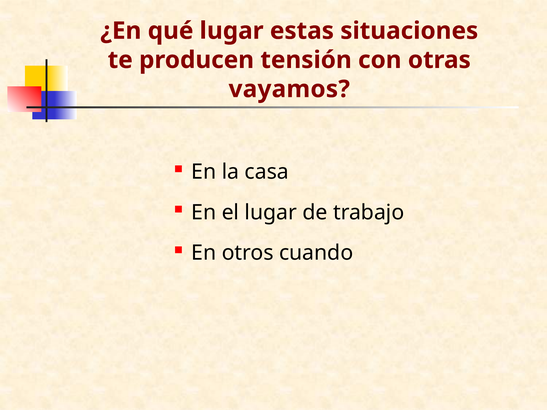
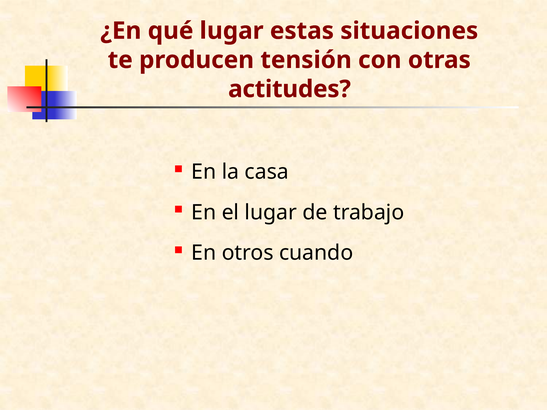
vayamos: vayamos -> actitudes
